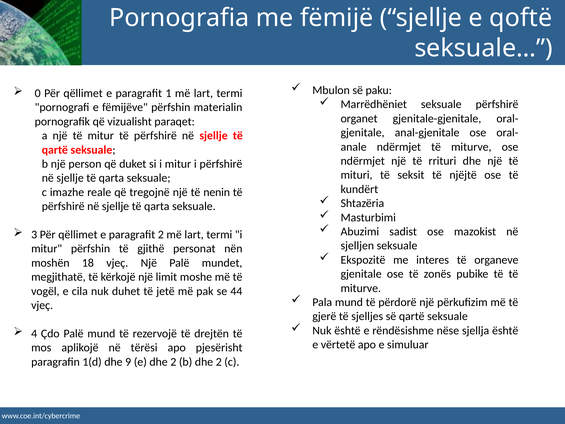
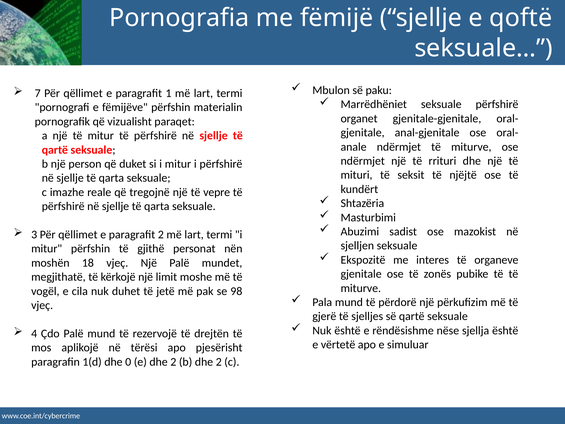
0: 0 -> 7
nenin: nenin -> vepre
44: 44 -> 98
9: 9 -> 0
